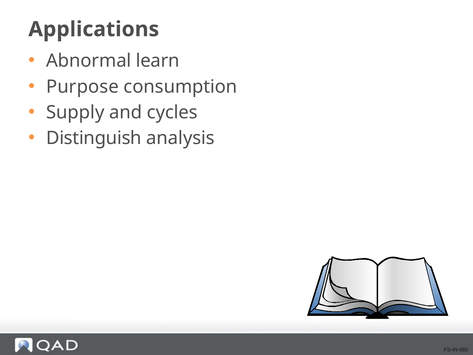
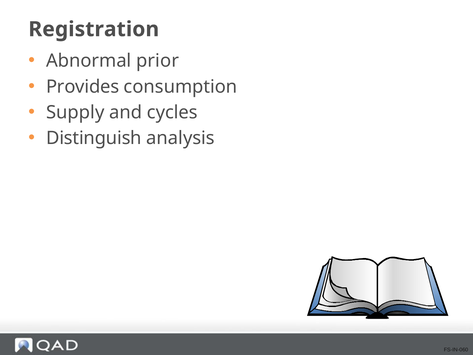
Applications: Applications -> Registration
learn: learn -> prior
Purpose: Purpose -> Provides
